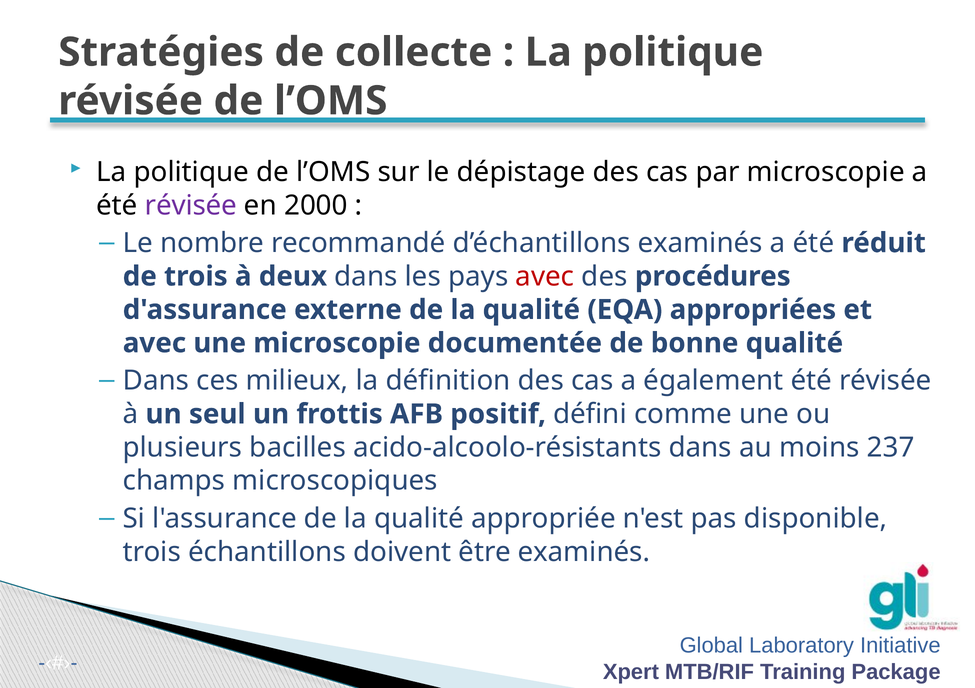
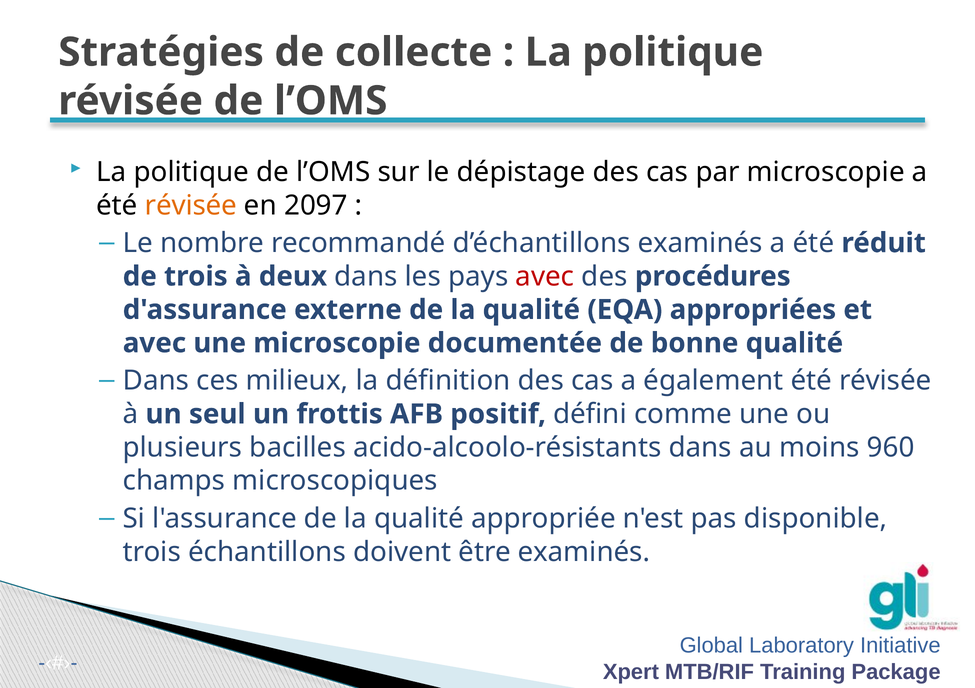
révisée at (191, 205) colour: purple -> orange
2000: 2000 -> 2097
237: 237 -> 960
